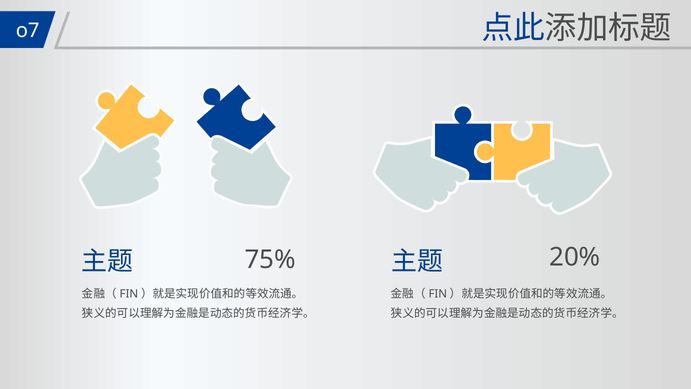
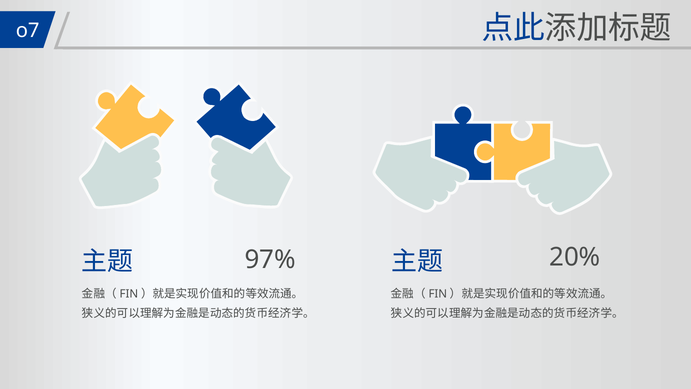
75%: 75% -> 97%
